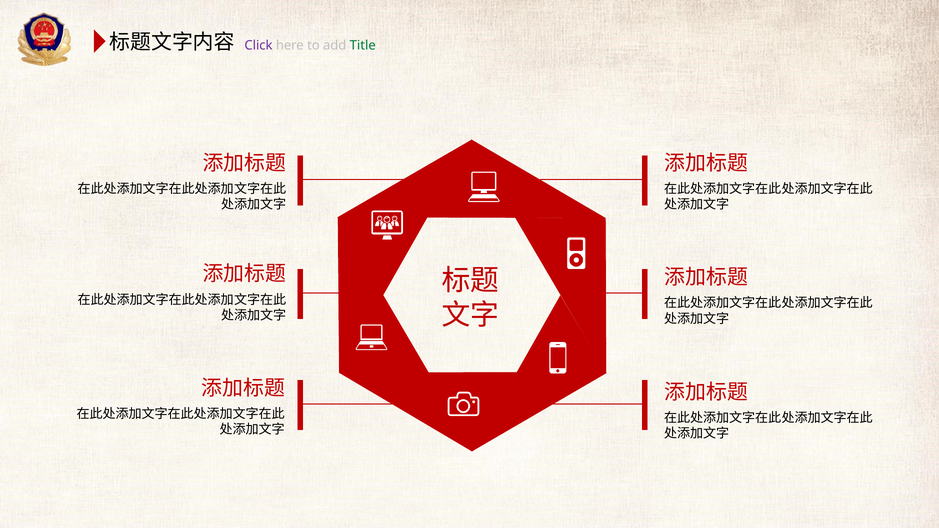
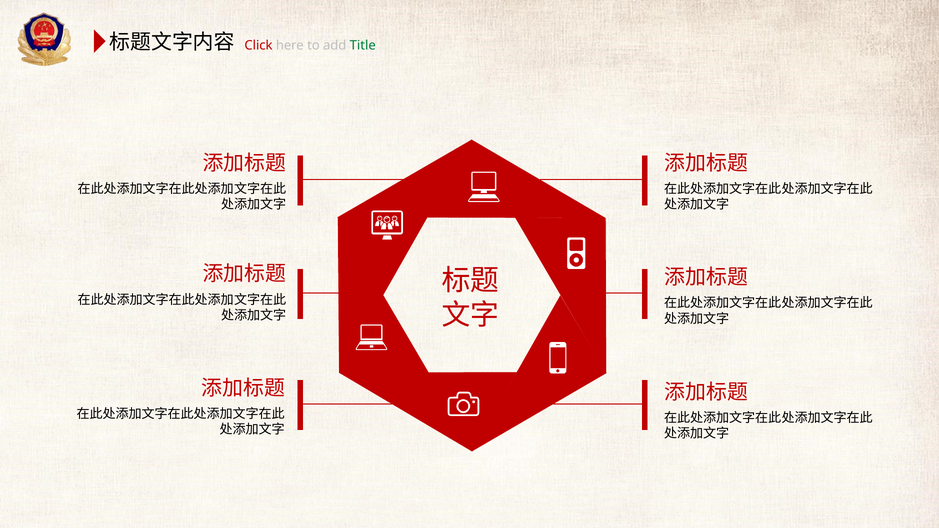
Click colour: purple -> red
